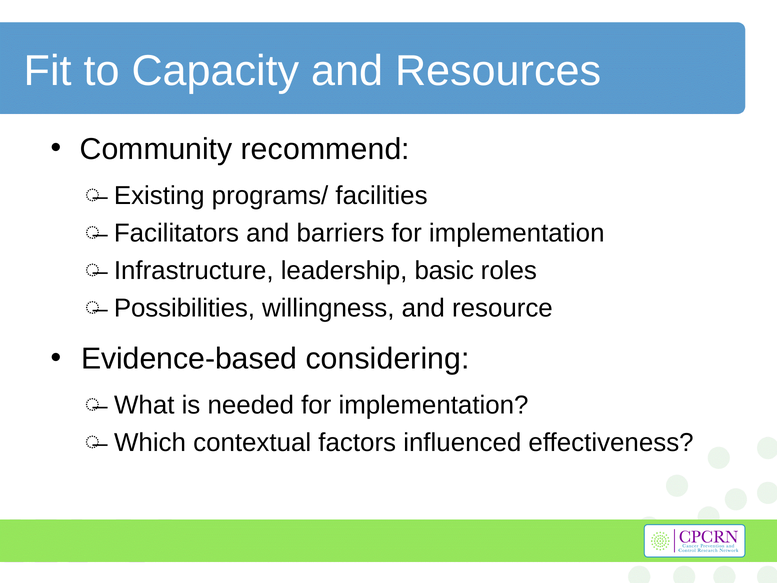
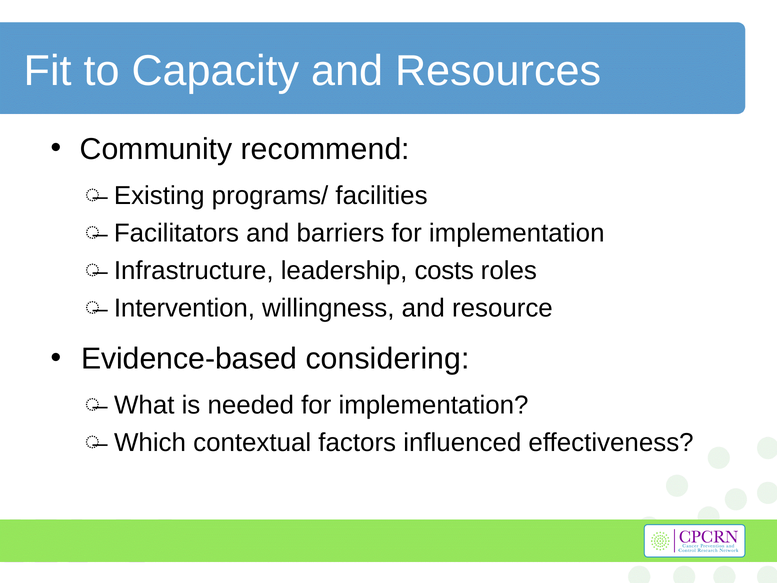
basic: basic -> costs
Possibilities: Possibilities -> Intervention
